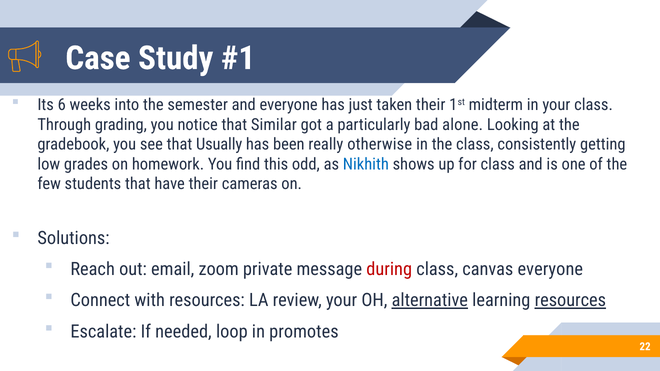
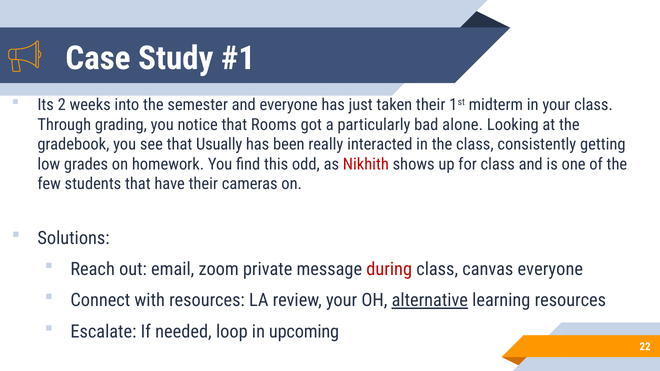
6: 6 -> 2
Similar: Similar -> Rooms
otherwise: otherwise -> interacted
Nikhith colour: blue -> red
resources at (570, 301) underline: present -> none
promotes: promotes -> upcoming
